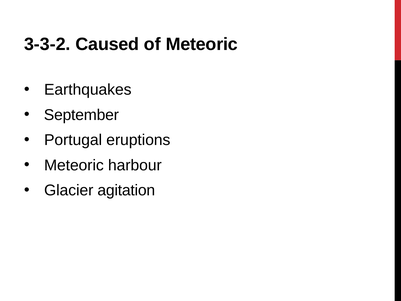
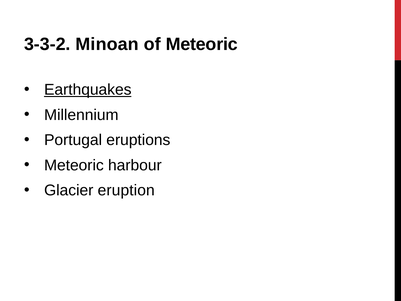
Caused: Caused -> Minoan
Earthquakes underline: none -> present
September: September -> Millennium
agitation: agitation -> eruption
